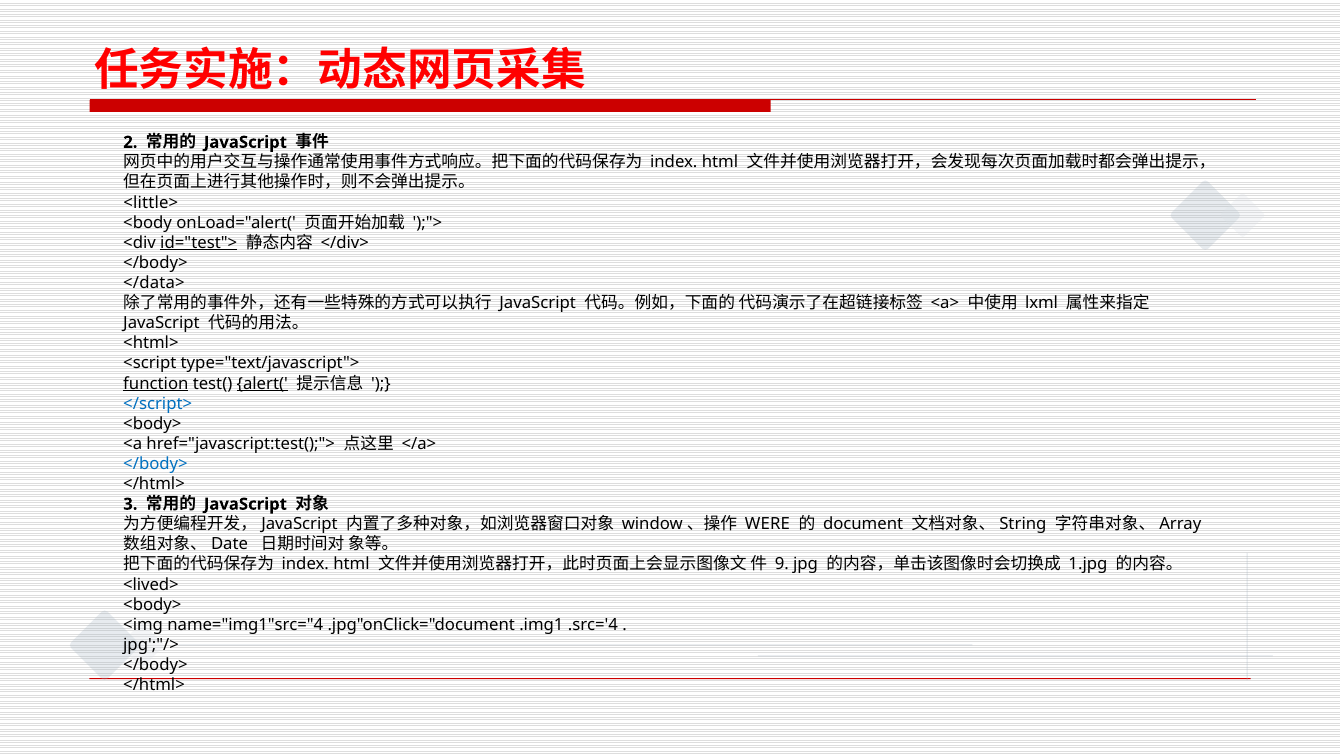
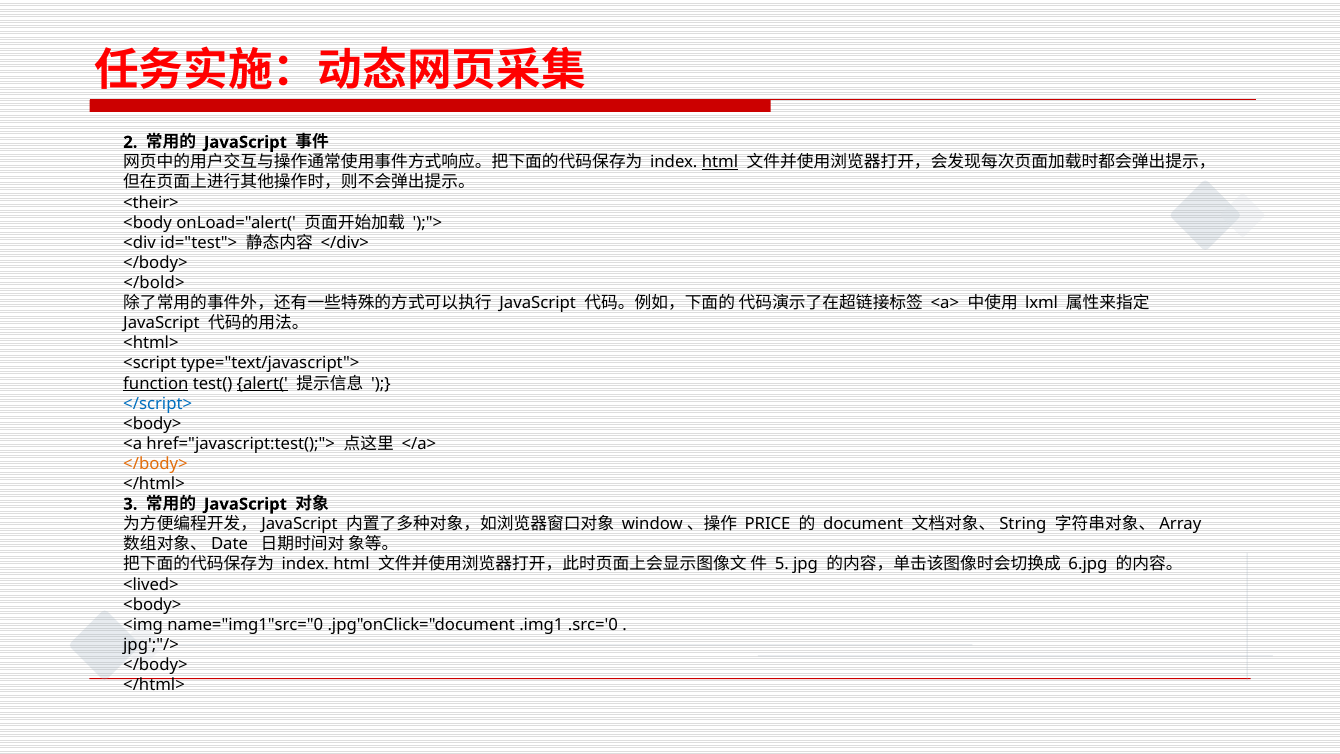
html at (720, 162) underline: none -> present
<little>: <little> -> <their>
id="test"> underline: present -> none
</data>: </data> -> </bold>
</body> at (155, 464) colour: blue -> orange
WERE: WERE -> PRICE
9: 9 -> 5
1.jpg: 1.jpg -> 6.jpg
name="img1"src="4: name="img1"src="4 -> name="img1"src="0
.src='4: .src='4 -> .src='0
